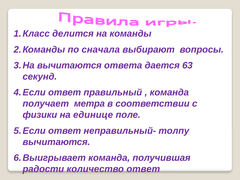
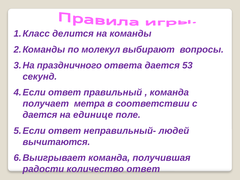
сначала: сначала -> молекул
вычитаются at (69, 65): вычитаются -> праздничного
63: 63 -> 53
физики at (40, 115): физики -> дается
толпу: толпу -> людей
